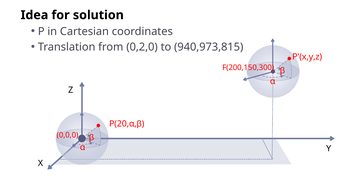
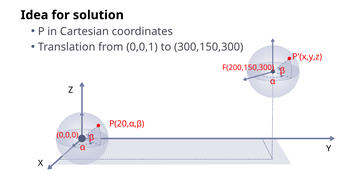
0,2,0: 0,2,0 -> 0,0,1
940,973,815: 940,973,815 -> 300,150,300
